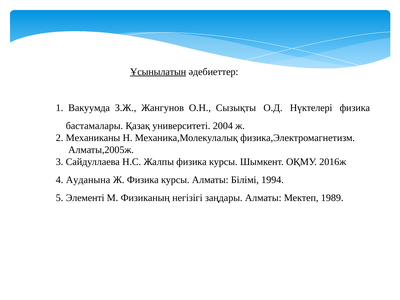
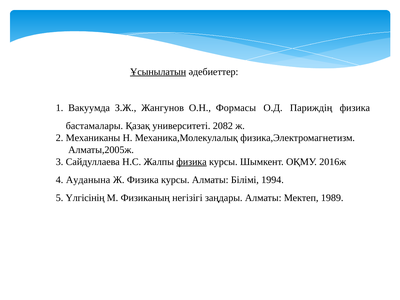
Сызықты: Сызықты -> Формасы
Нүктелері: Нүктелері -> Париждің
2004: 2004 -> 2082
физика at (192, 162) underline: none -> present
Элементі: Элементі -> Үлгісінің
